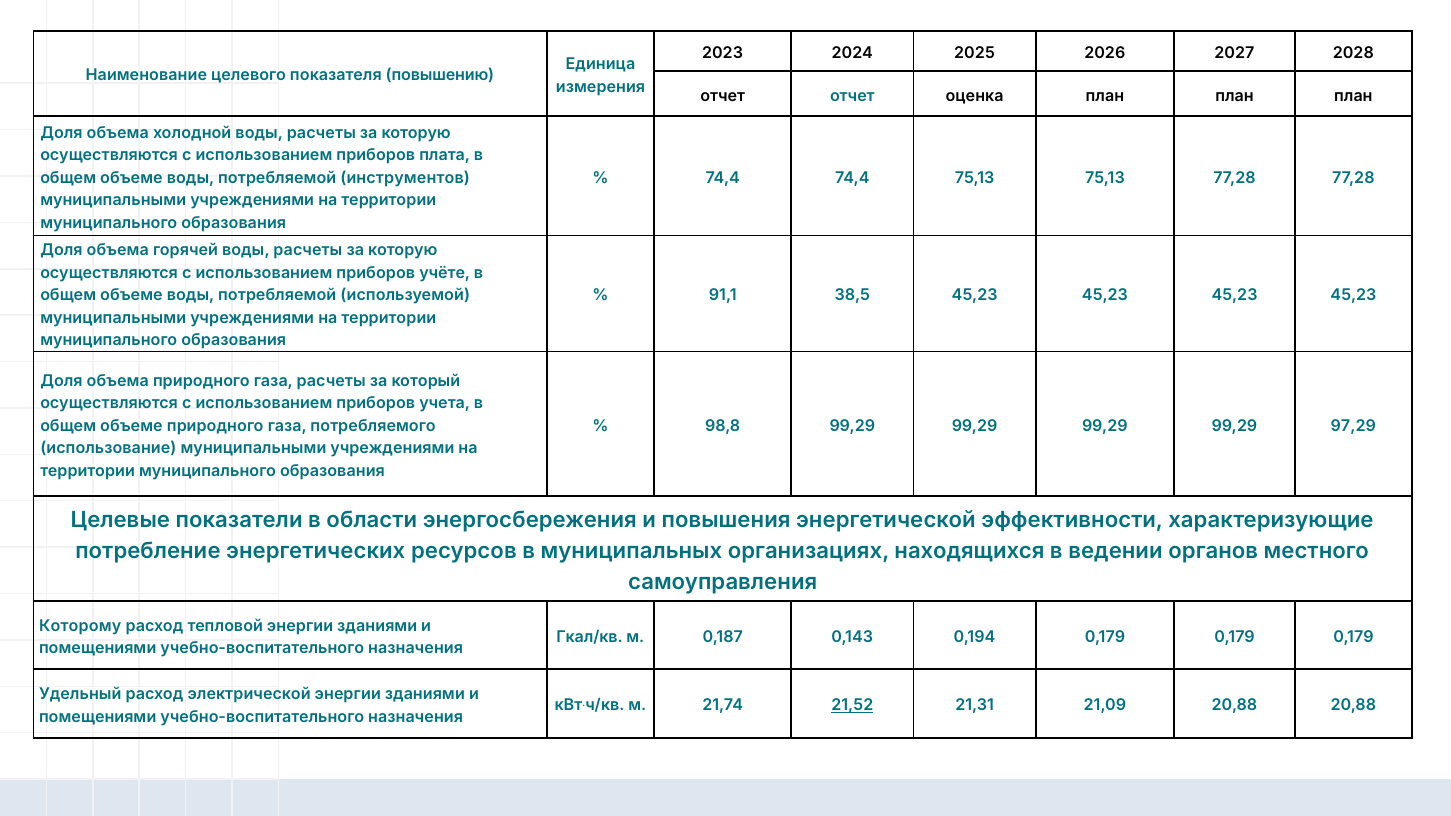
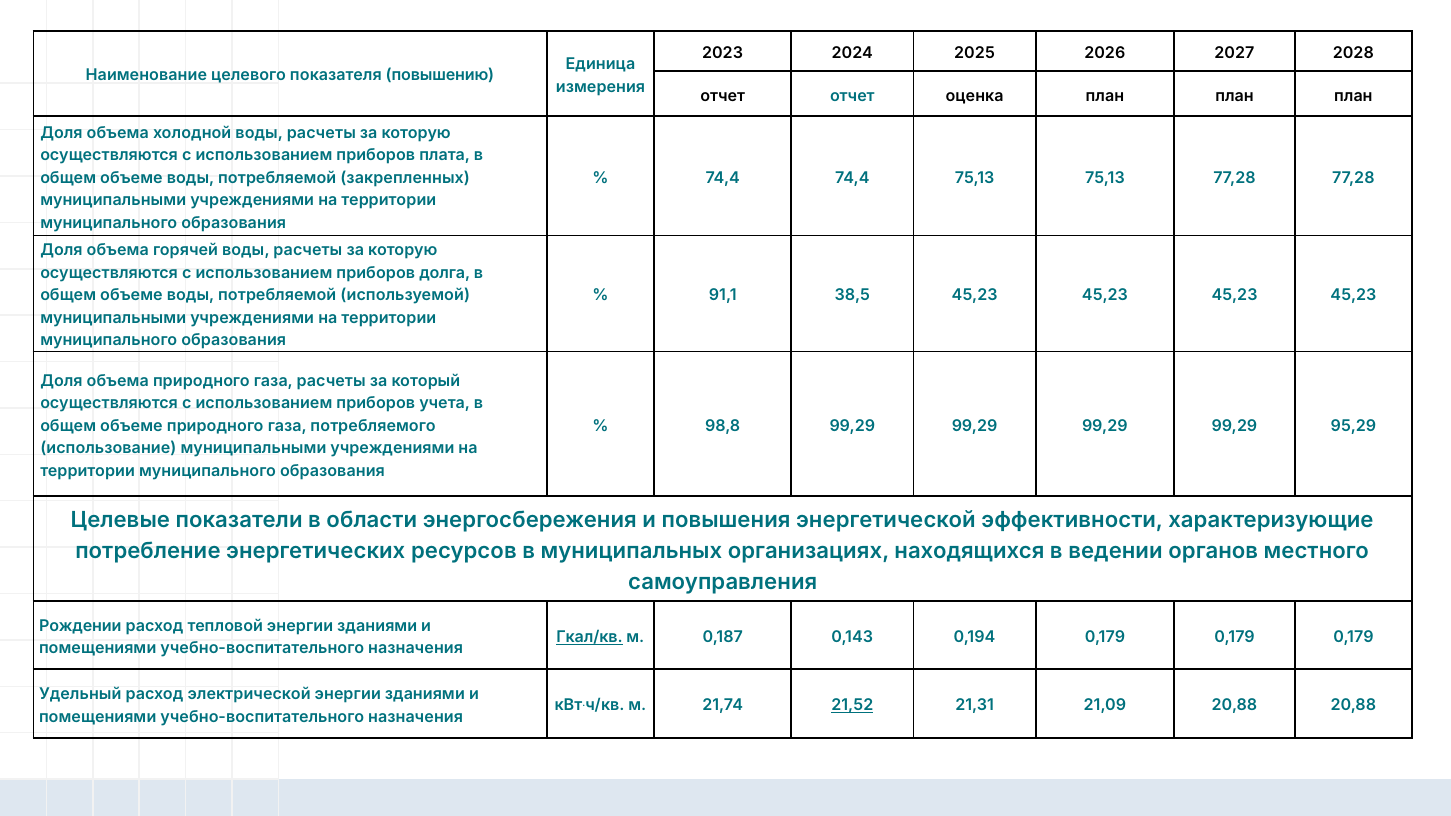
инструментов: инструментов -> закрепленных
учёте: учёте -> долга
97,29: 97,29 -> 95,29
Которому: Которому -> Рождении
Гкал/кв underline: none -> present
